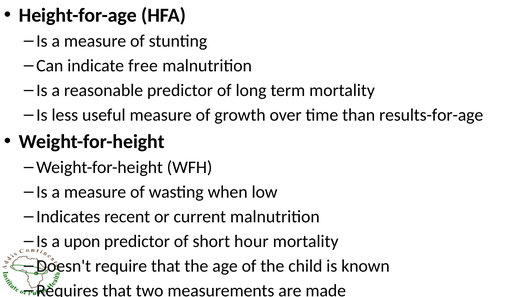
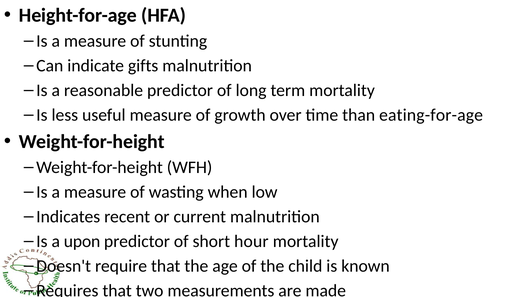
free: free -> gifts
results-for-age: results-for-age -> eating-for-age
